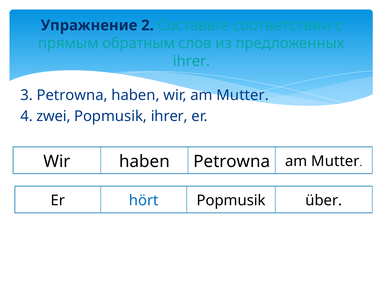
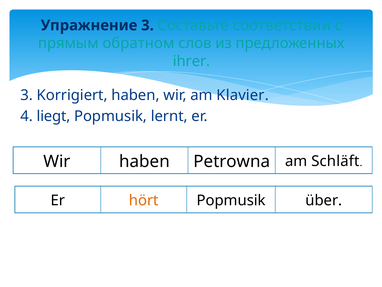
Упражнение 2: 2 -> 3
обратным: обратным -> обратном
3 Petrowna: Petrowna -> Korrigiert
wir am Mutter: Mutter -> Klavier
zwei: zwei -> liegt
Popmusik ihrer: ihrer -> lernt
Mutter at (335, 161): Mutter -> Schläft
hört colour: blue -> orange
